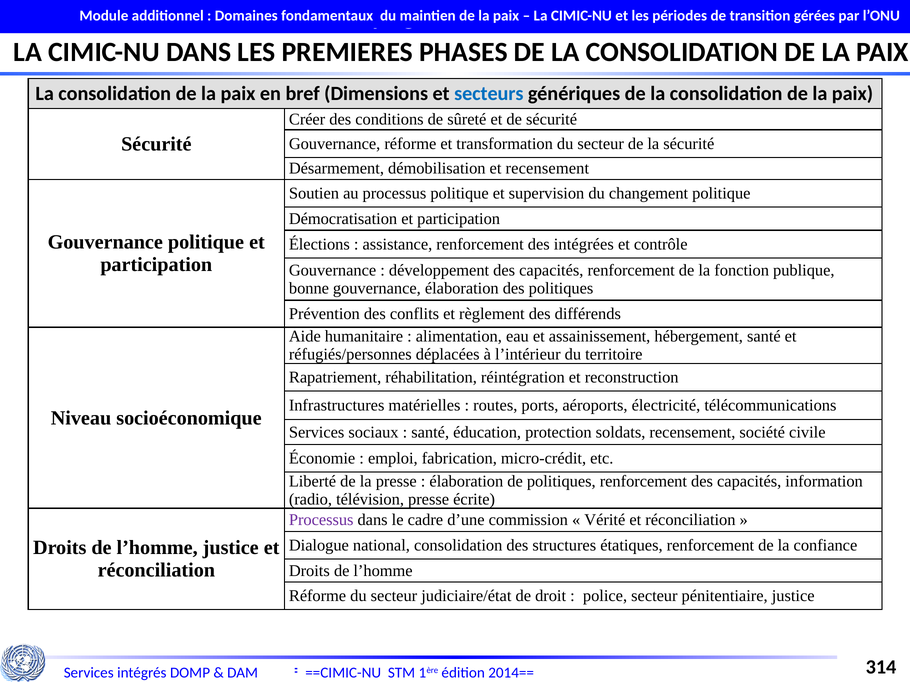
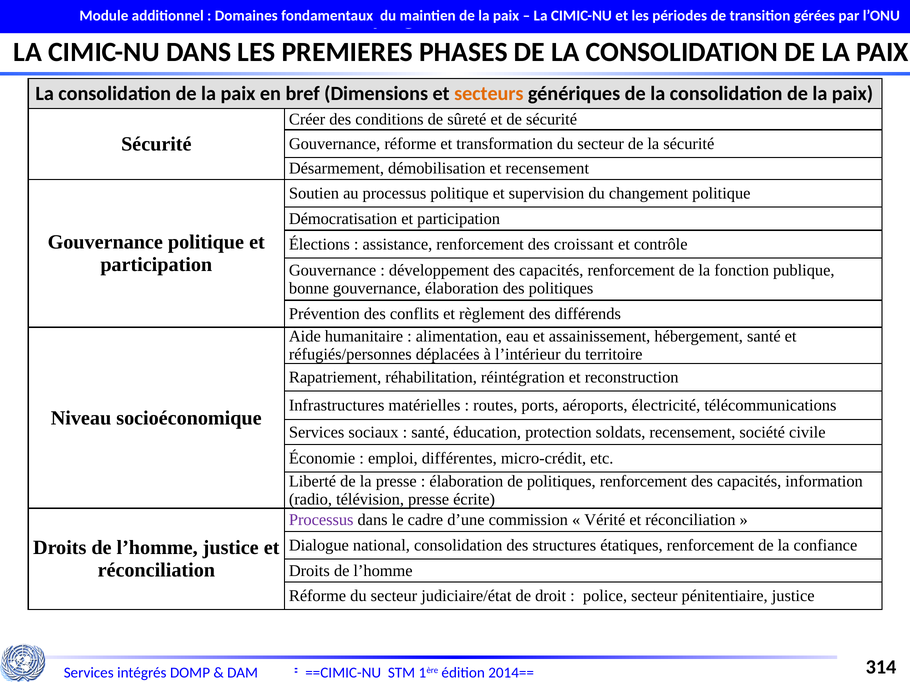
secteurs colour: blue -> orange
intégrées: intégrées -> croissant
fabrication: fabrication -> différentes
